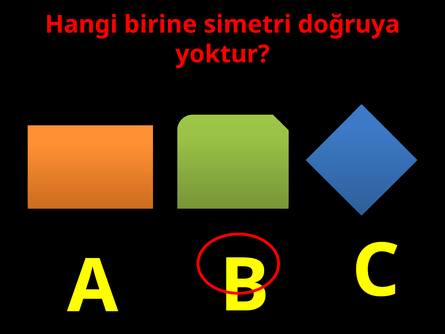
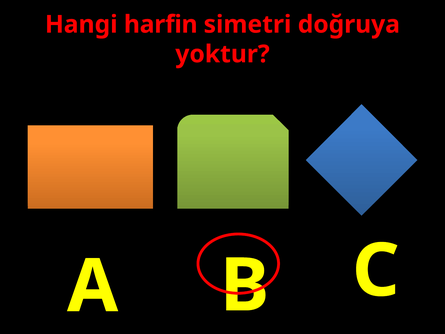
birine: birine -> harfin
